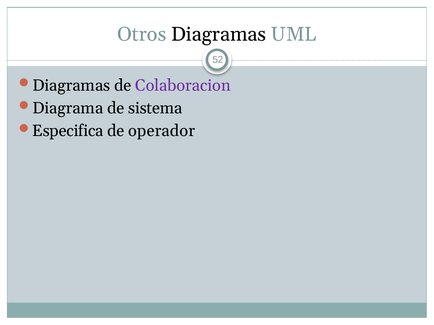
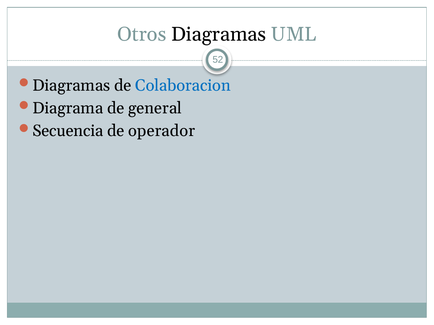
Colaboracion colour: purple -> blue
sistema: sistema -> general
Especifica: Especifica -> Secuencia
